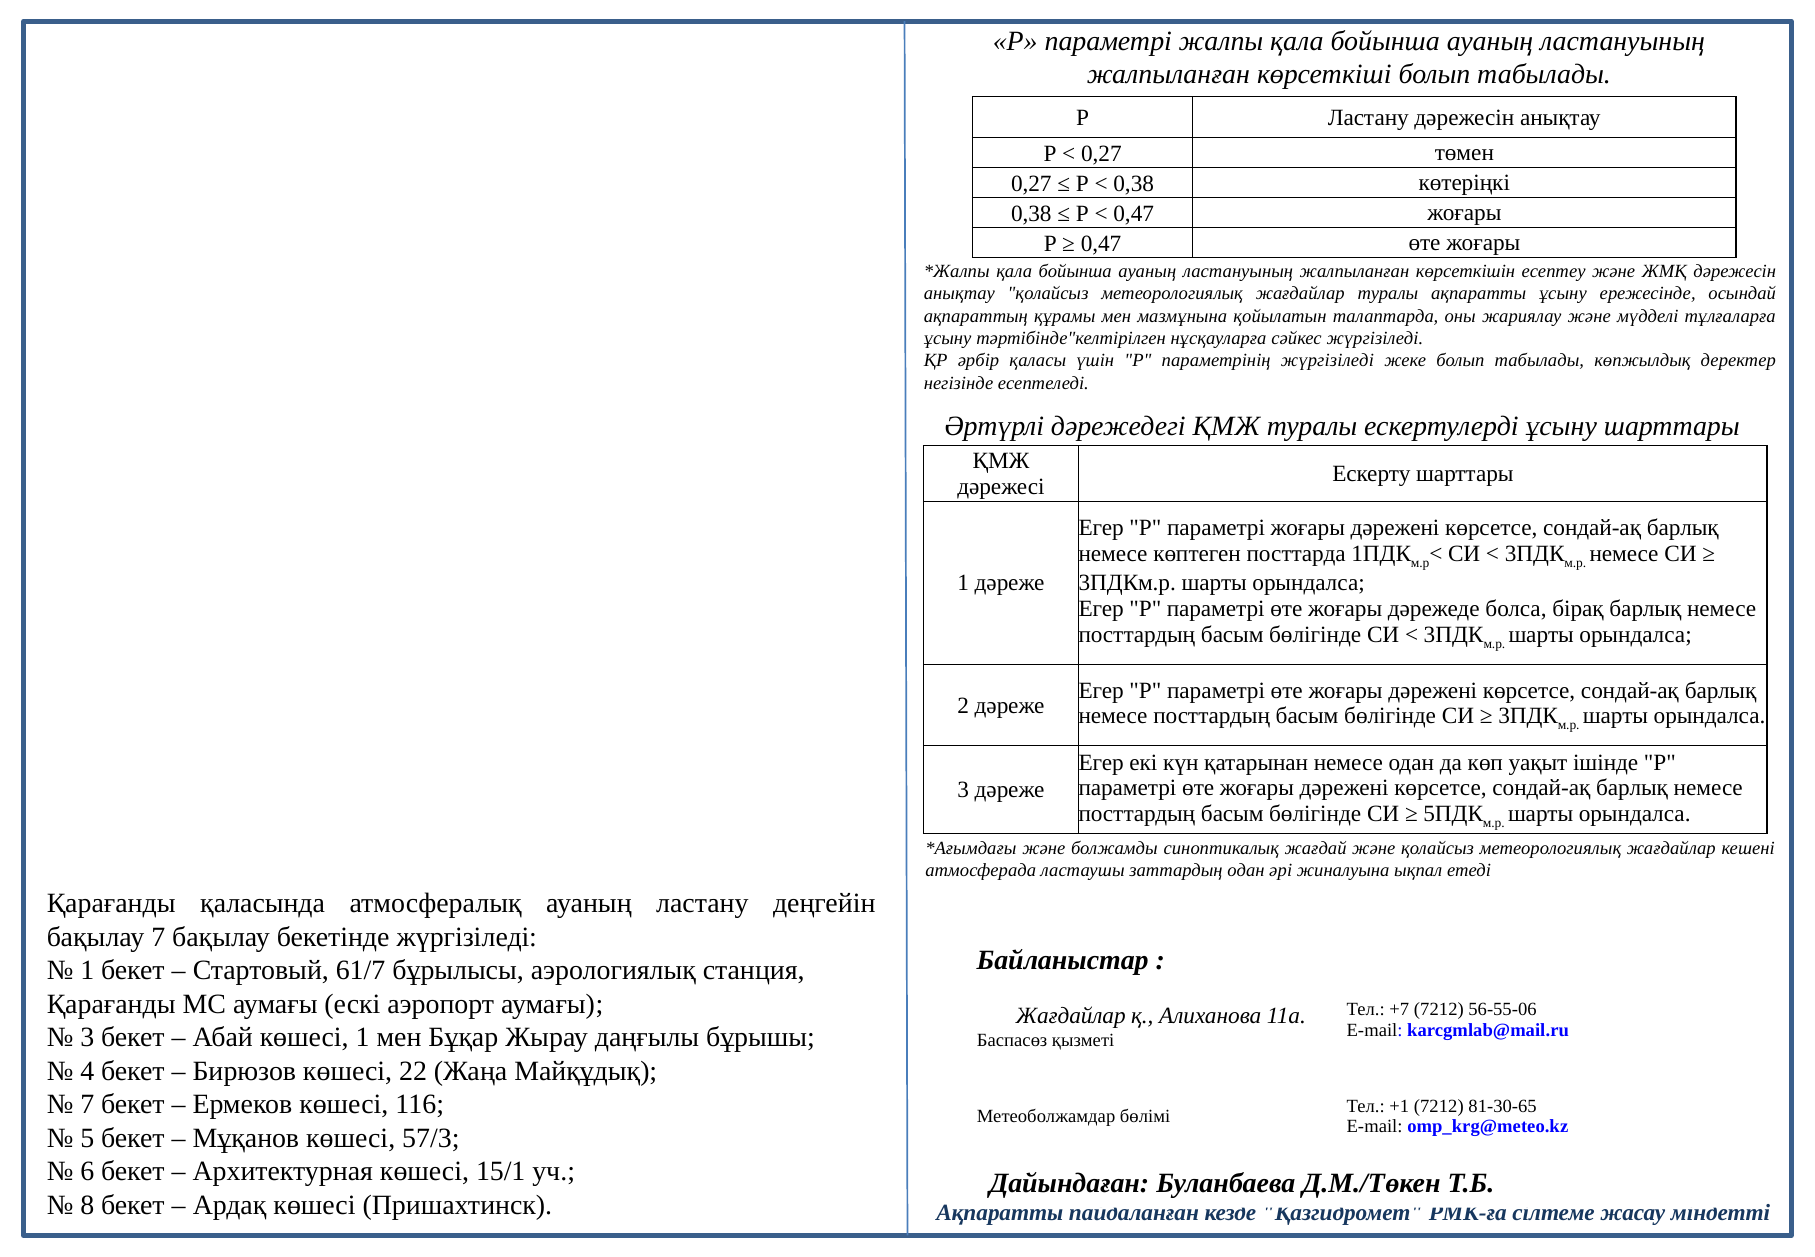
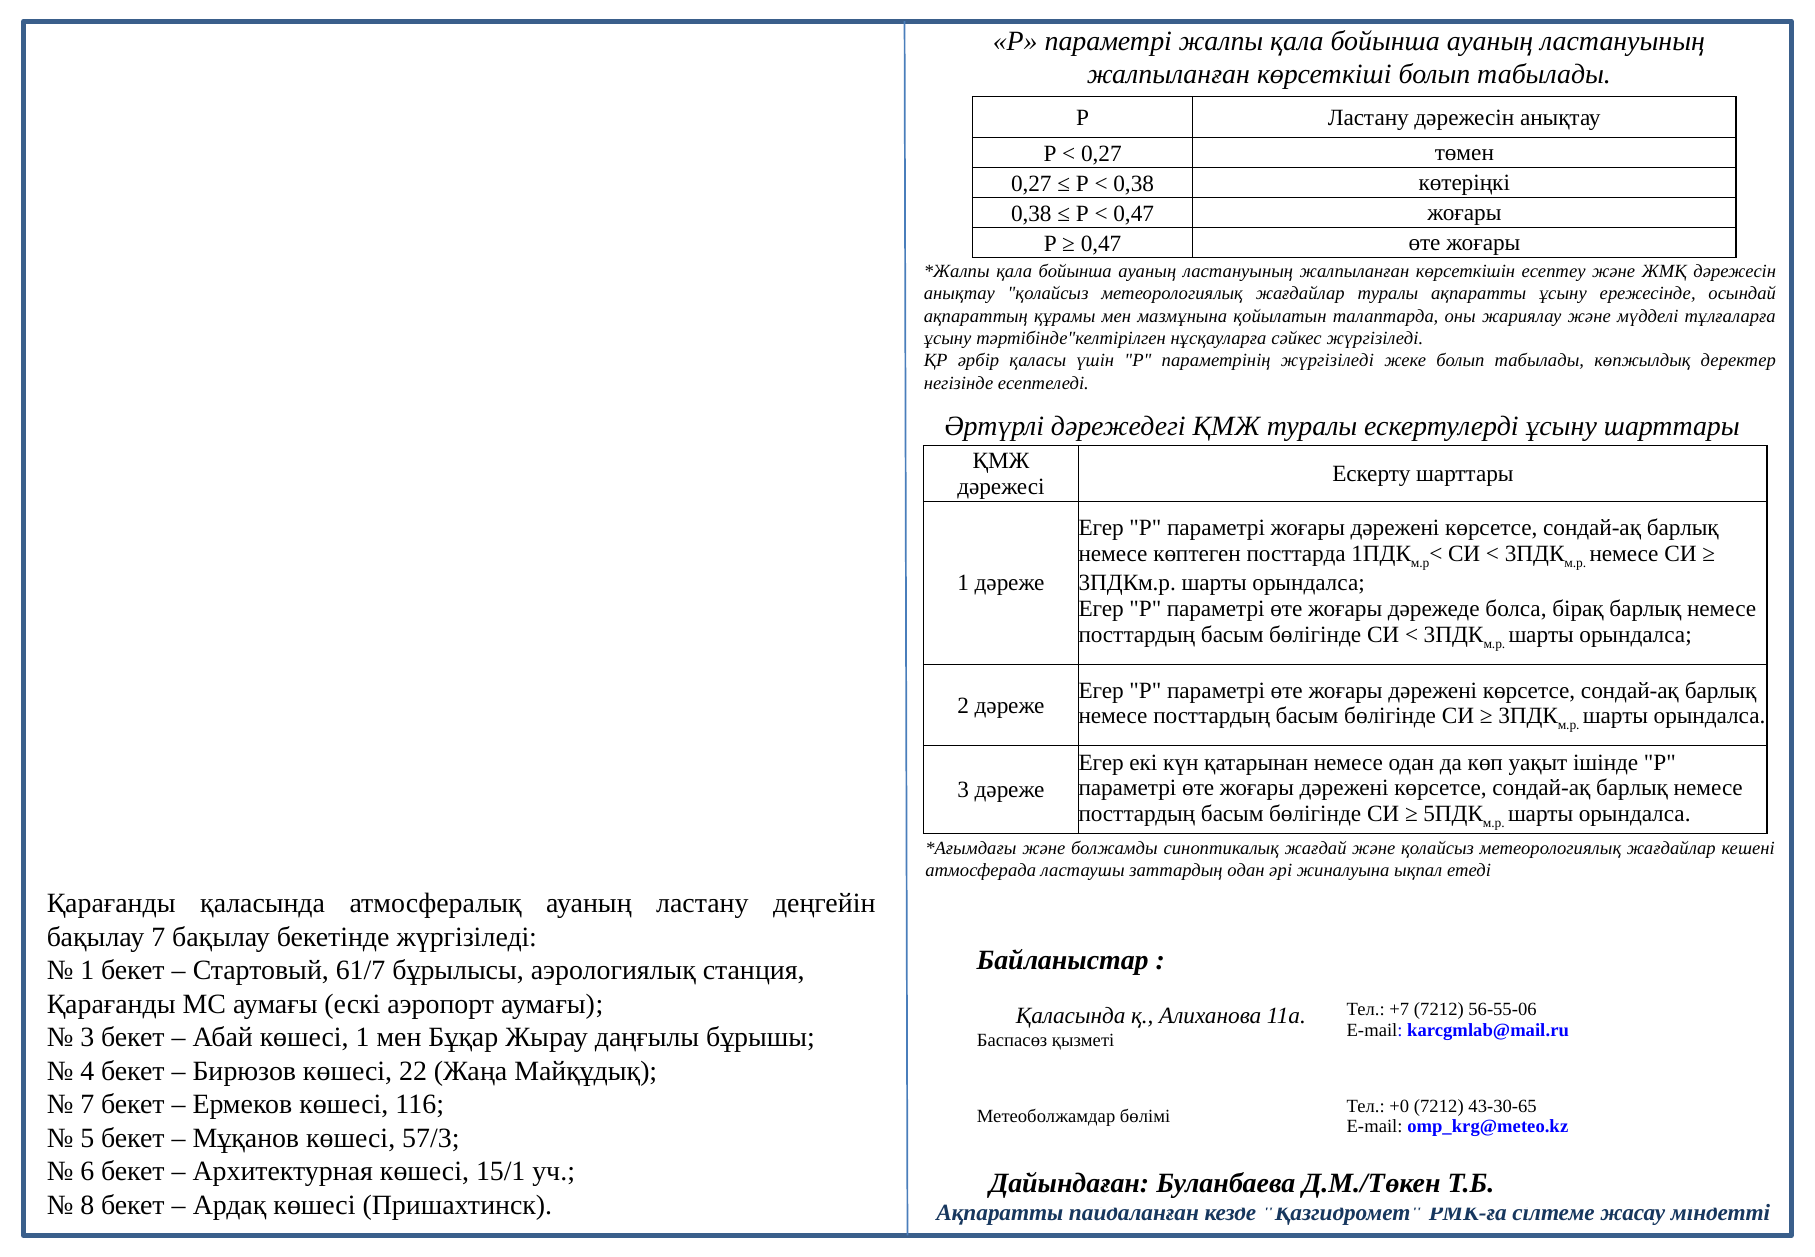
Жағдайлар at (1071, 1015): Жағдайлар -> Қаласында
+1: +1 -> +0
81-30-65: 81-30-65 -> 43-30-65
